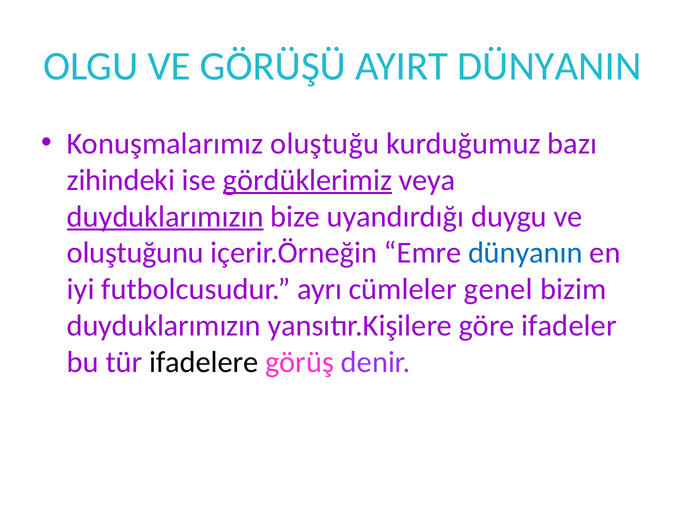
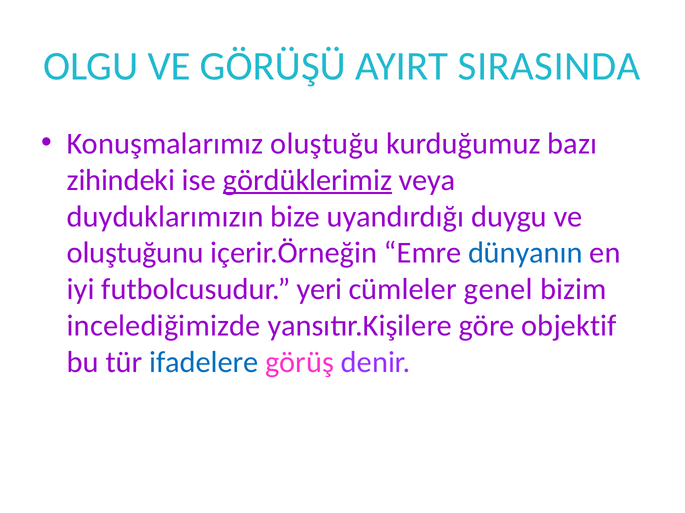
DÜNYANIN: DÜNYANIN -> SIRASINDA
duyduklarımızın at (165, 217) underline: present -> none
ayrı: ayrı -> yeri
duyduklarımızın at (164, 326): duyduklarımızın -> incelediğimizde
ifadeler: ifadeler -> objektif
ifadelere colour: black -> blue
